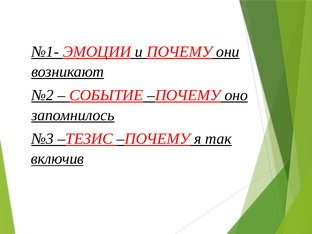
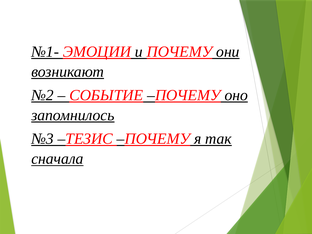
включив: включив -> сначала
